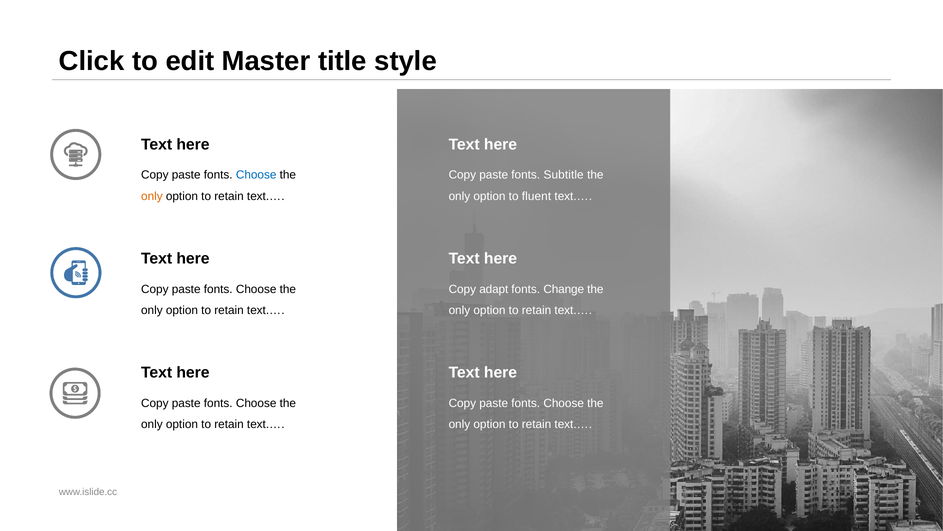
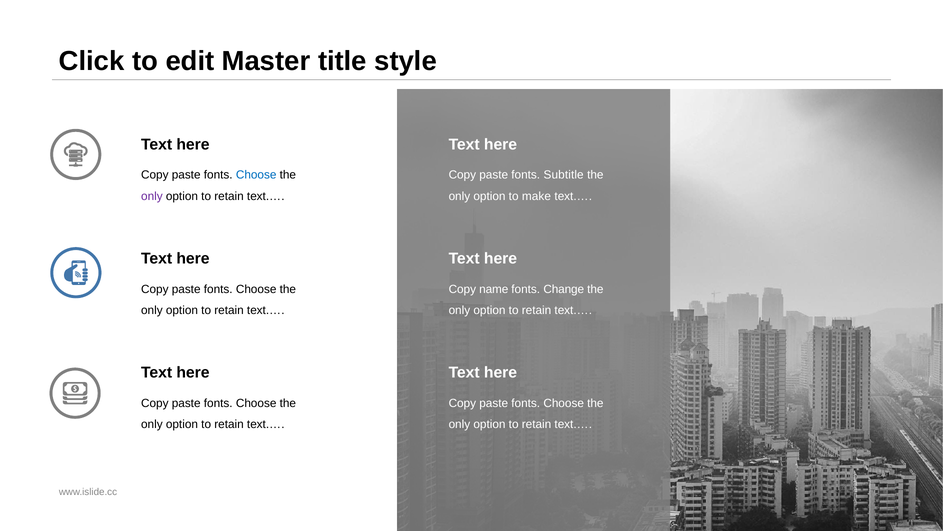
only at (152, 196) colour: orange -> purple
fluent: fluent -> make
adapt: adapt -> name
